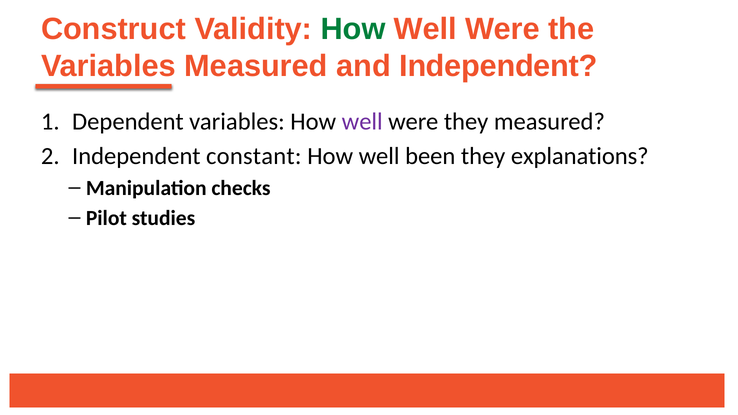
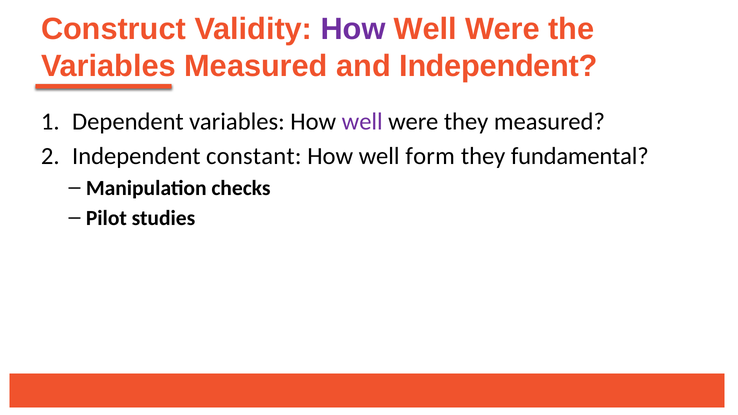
How at (353, 29) colour: green -> purple
been: been -> form
explanations: explanations -> fundamental
